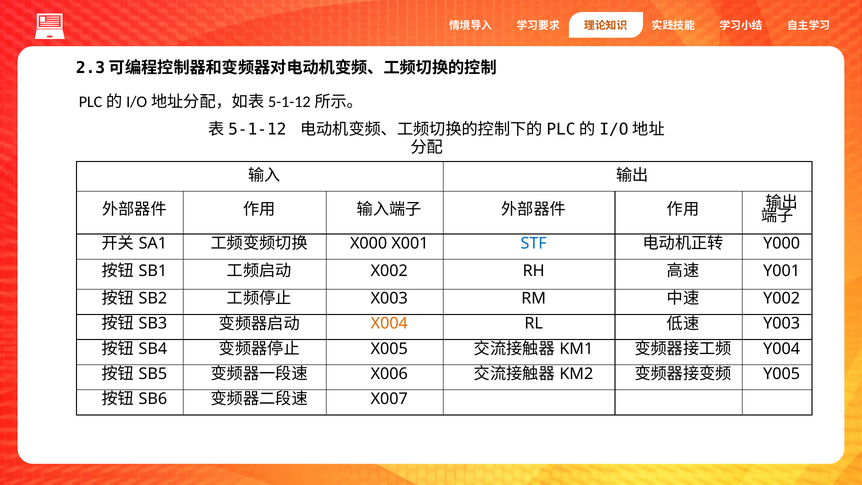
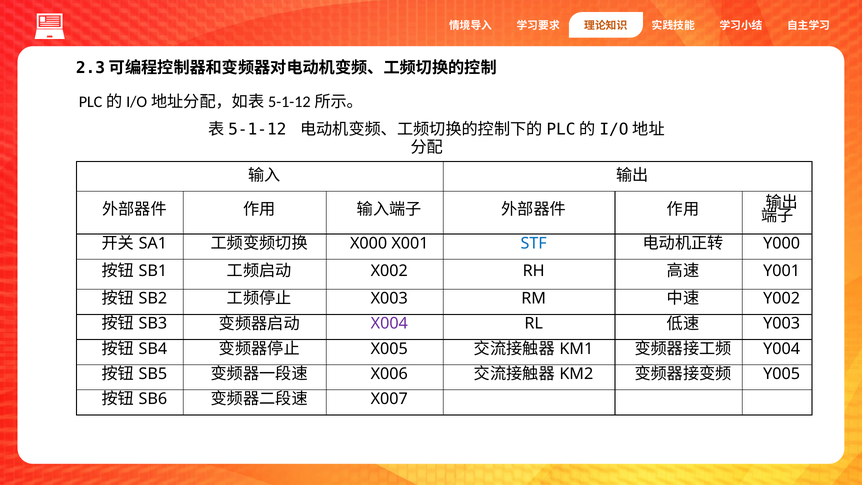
X004 colour: orange -> purple
